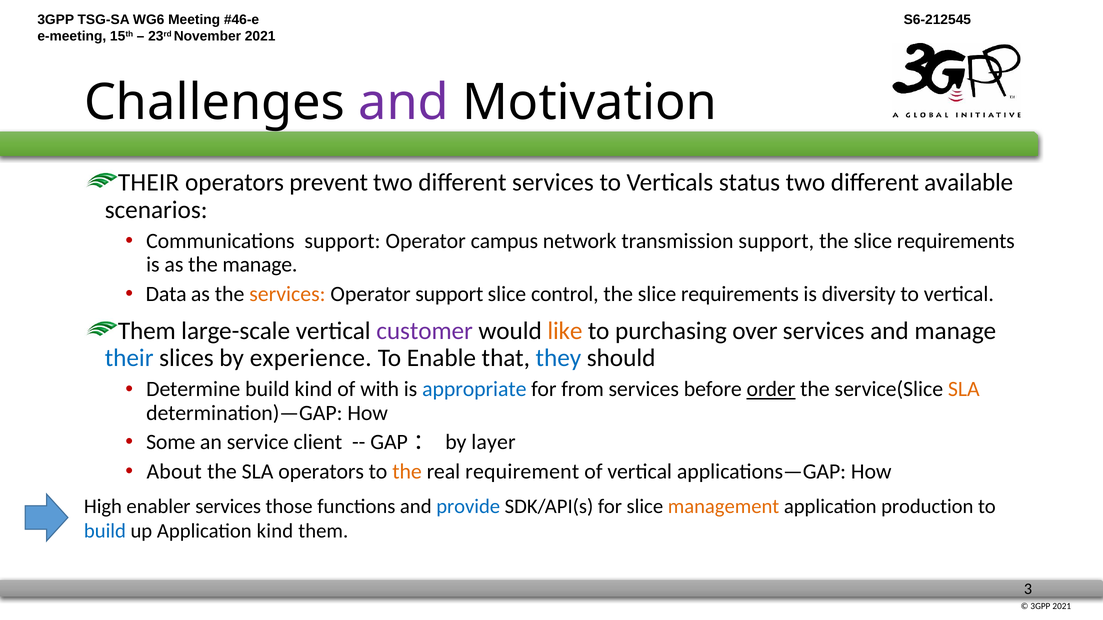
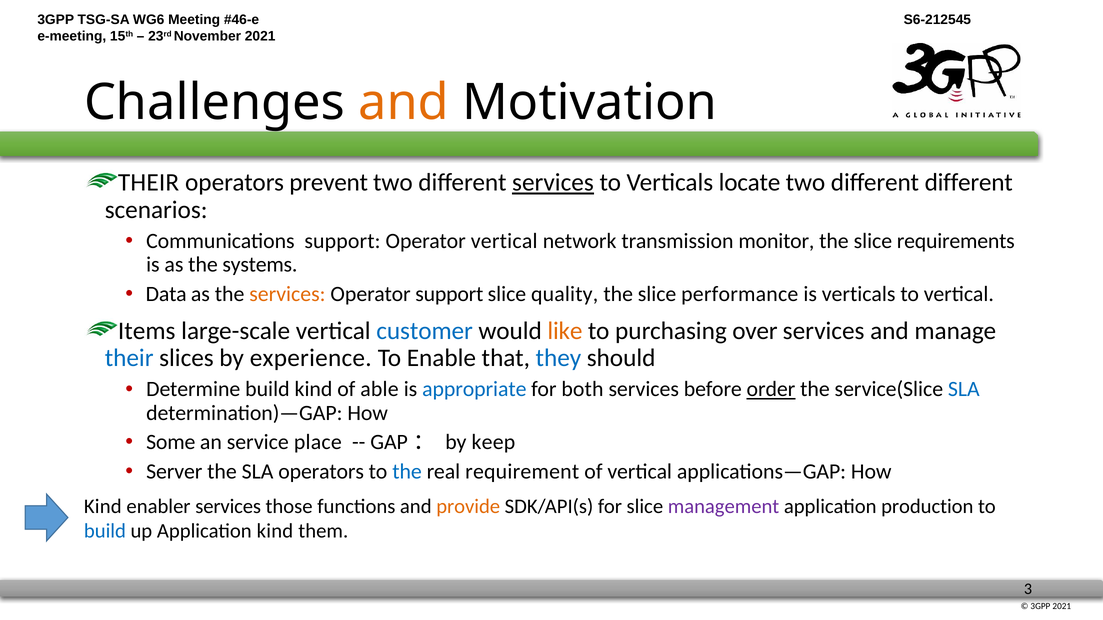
and at (404, 103) colour: purple -> orange
services at (553, 183) underline: none -> present
status: status -> locate
different available: available -> different
Operator campus: campus -> vertical
transmission support: support -> monitor
the manage: manage -> systems
control: control -> quality
requirements at (740, 294): requirements -> performance
is diversity: diversity -> verticals
Them at (147, 331): Them -> Items
customer colour: purple -> blue
with: with -> able
from: from -> both
SLA at (964, 390) colour: orange -> blue
client: client -> place
layer: layer -> keep
About: About -> Server
the at (407, 472) colour: orange -> blue
High at (103, 507): High -> Kind
provide colour: blue -> orange
management colour: orange -> purple
